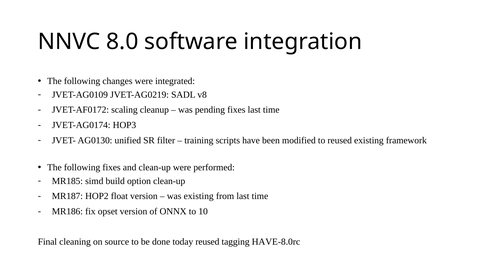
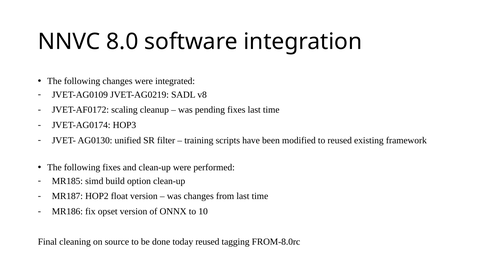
was existing: existing -> changes
HAVE-8.0rc: HAVE-8.0rc -> FROM-8.0rc
